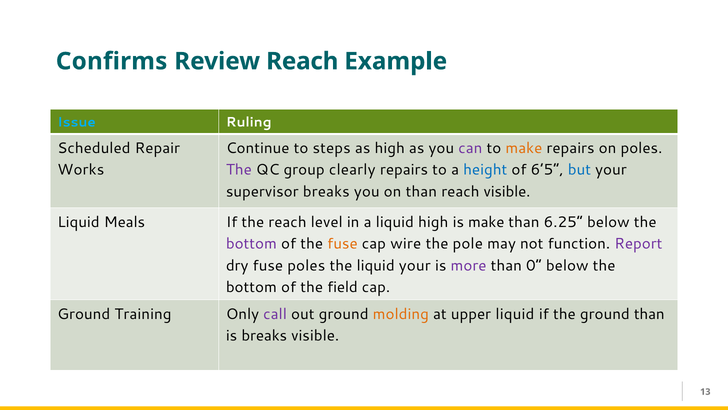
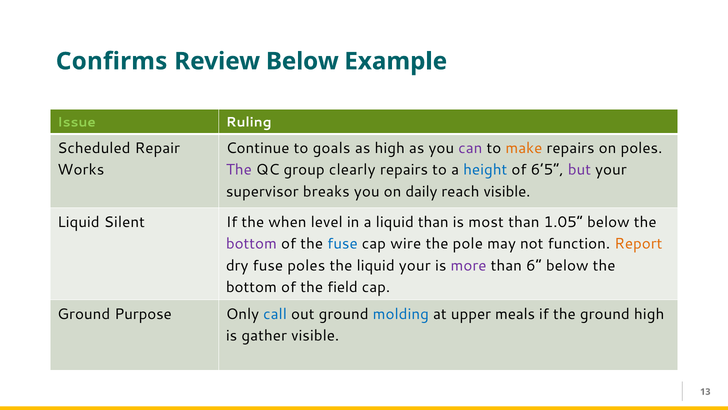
Review Reach: Reach -> Below
Issue colour: light blue -> light green
steps: steps -> goals
but colour: blue -> purple
on than: than -> daily
Meals: Meals -> Silent
the reach: reach -> when
liquid high: high -> than
is make: make -> most
6.25: 6.25 -> 1.05
fuse at (342, 244) colour: orange -> blue
Report colour: purple -> orange
0: 0 -> 6
Training: Training -> Purpose
call colour: purple -> blue
molding colour: orange -> blue
upper liquid: liquid -> meals
ground than: than -> high
is breaks: breaks -> gather
